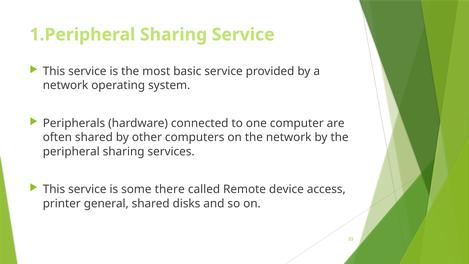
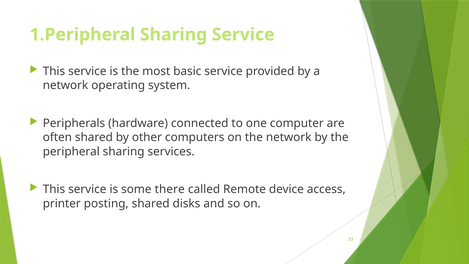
general: general -> posting
